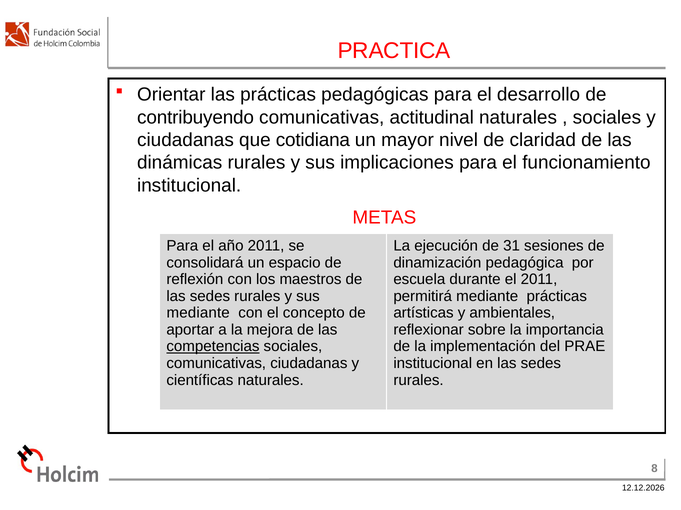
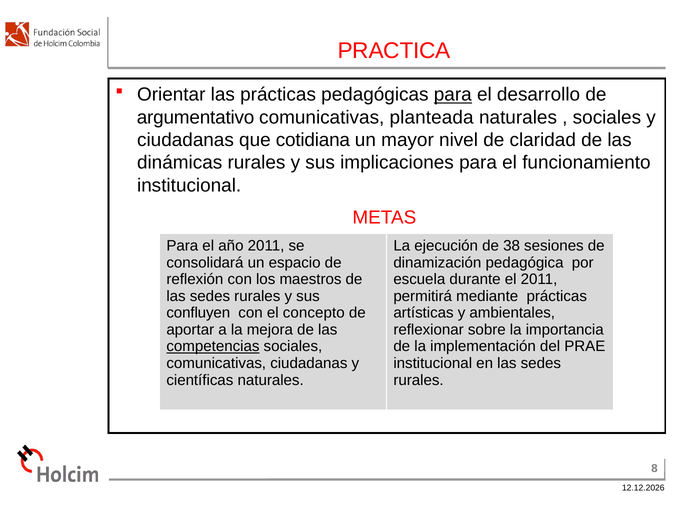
para at (453, 95) underline: none -> present
contribuyendo: contribuyendo -> argumentativo
actitudinal: actitudinal -> planteada
31: 31 -> 38
mediante at (198, 313): mediante -> confluyen
